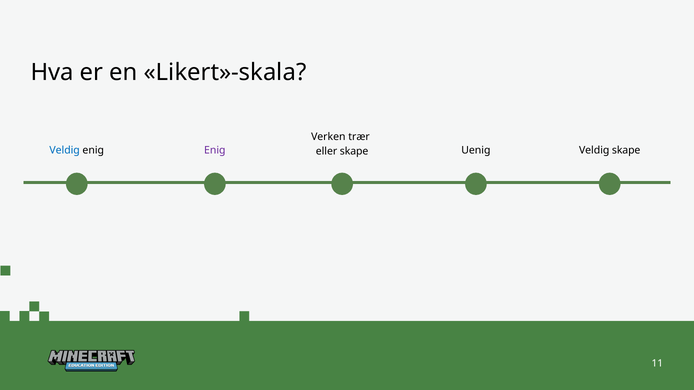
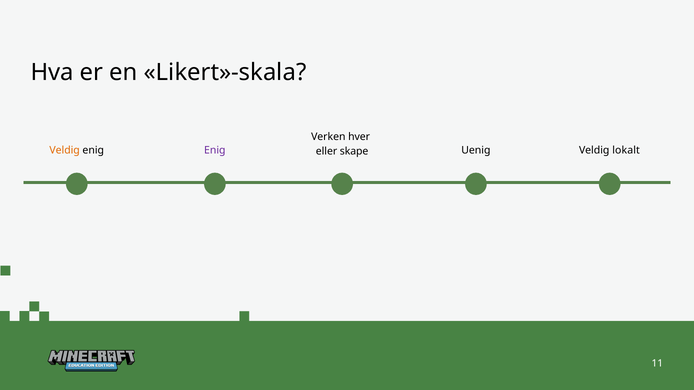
trær: trær -> hver
Veldig at (65, 150) colour: blue -> orange
Veldig skape: skape -> lokalt
